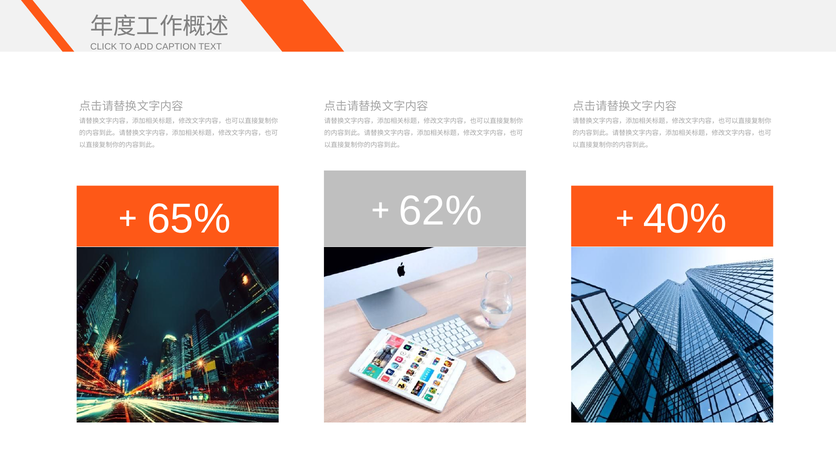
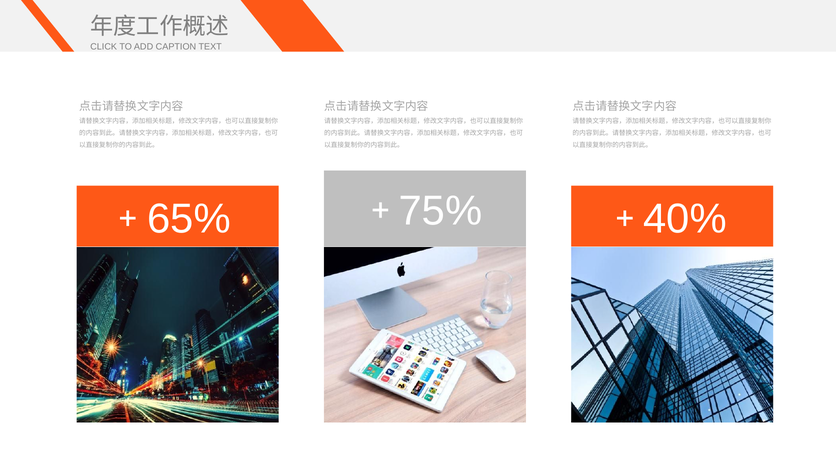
62%: 62% -> 75%
